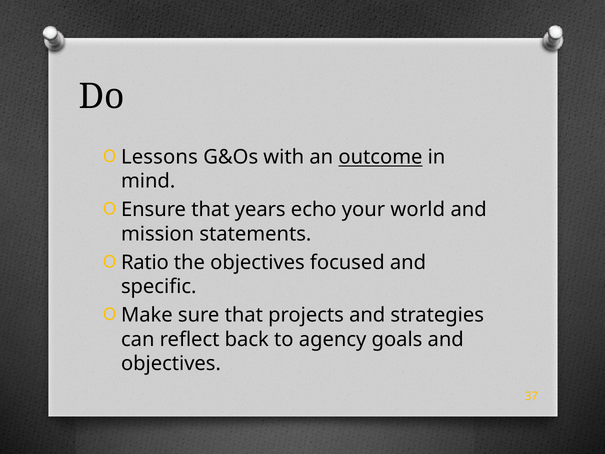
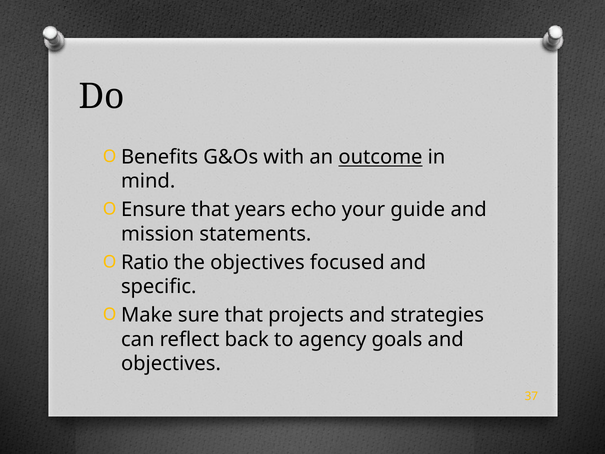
Lessons: Lessons -> Benefits
world: world -> guide
